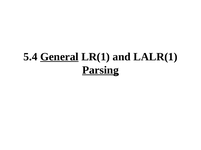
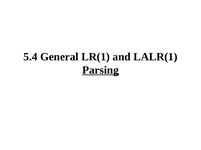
General underline: present -> none
